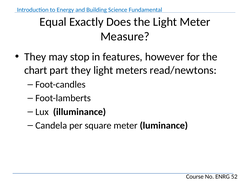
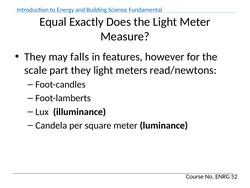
stop: stop -> falls
chart: chart -> scale
